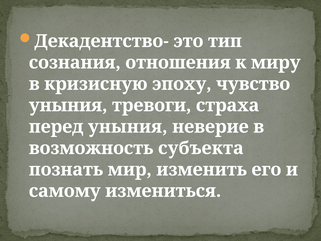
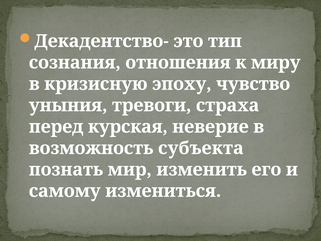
перед уныния: уныния -> курская
